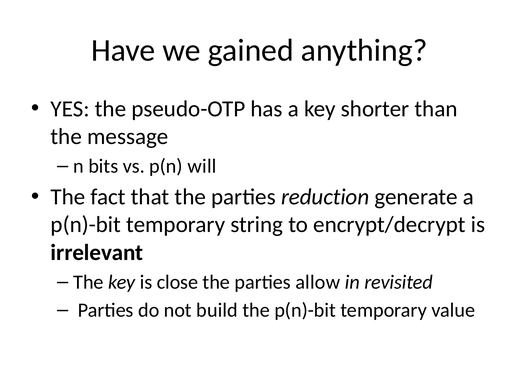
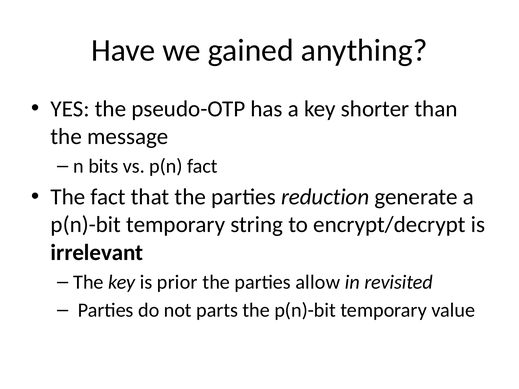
p(n will: will -> fact
close: close -> prior
build: build -> parts
